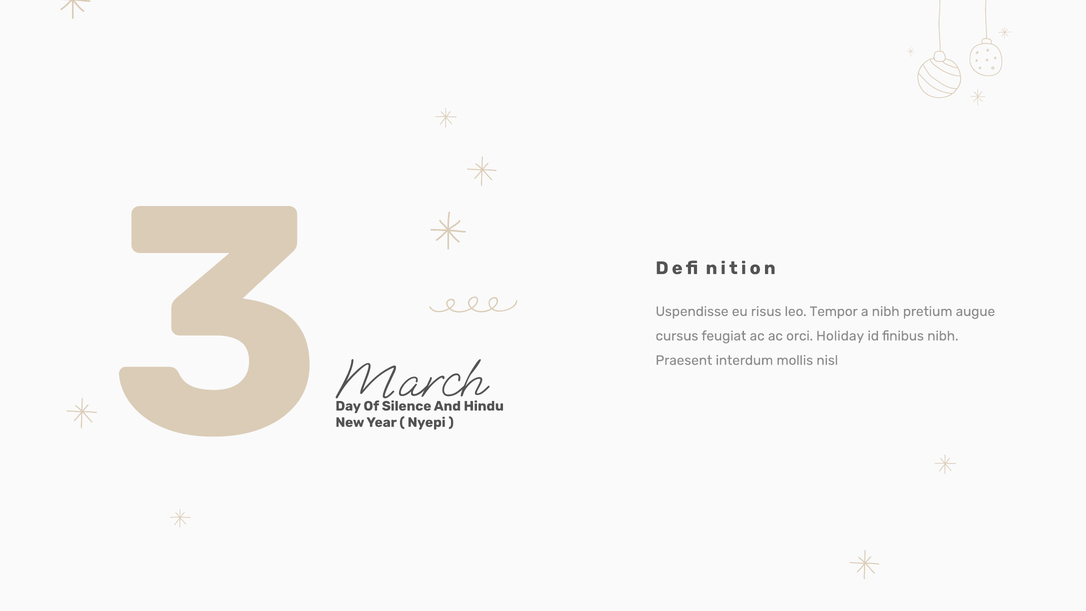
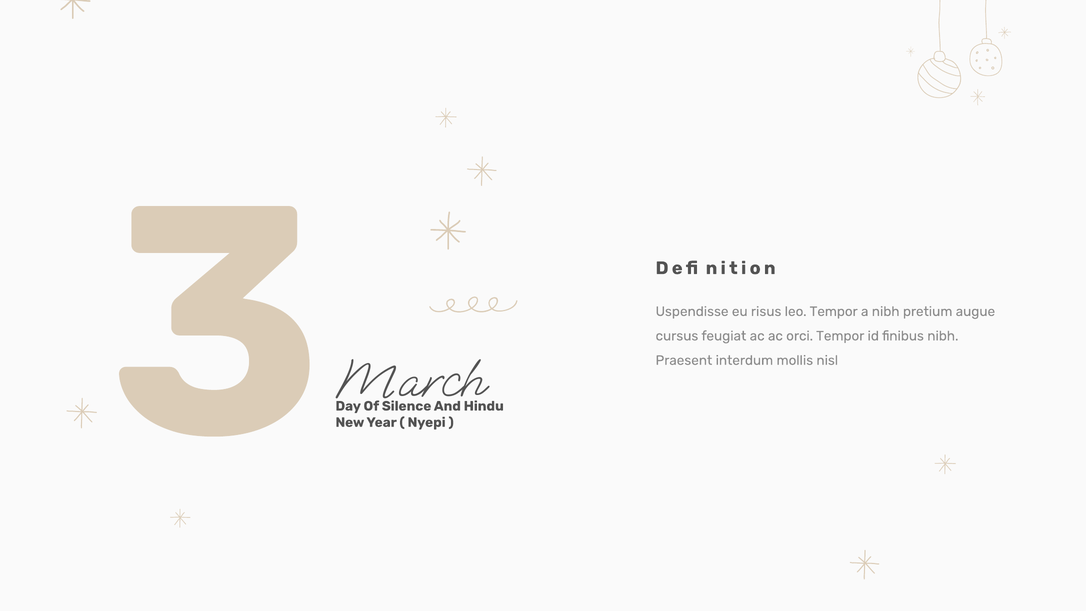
orci Holiday: Holiday -> Tempor
